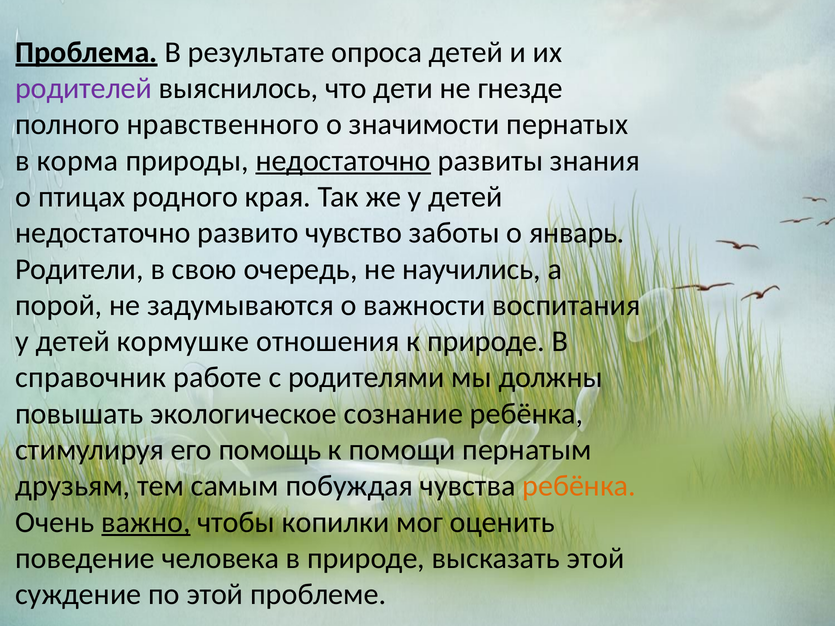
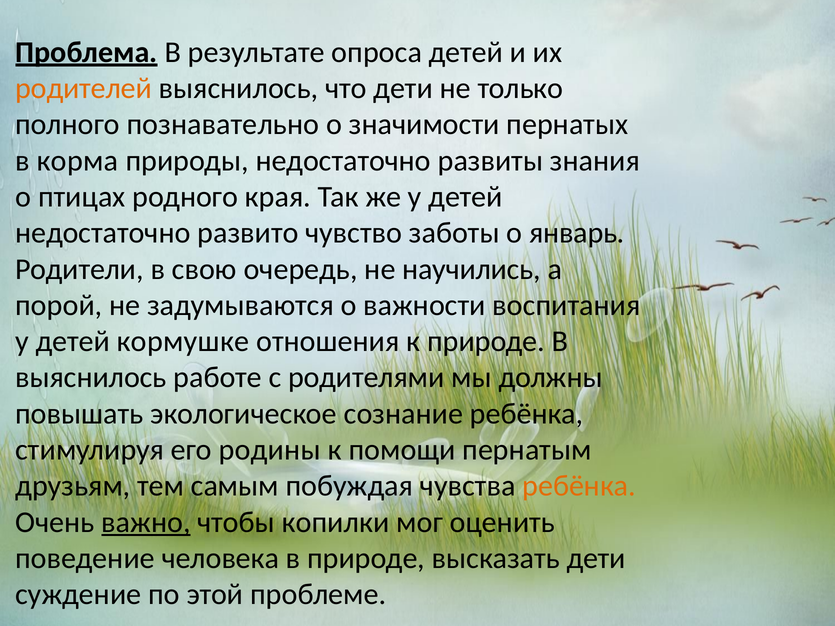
родителей colour: purple -> orange
гнезде: гнезде -> только
нравственного: нравственного -> познавательно
недостаточно at (343, 161) underline: present -> none
справочник at (91, 378): справочник -> выяснилось
помощь: помощь -> родины
высказать этой: этой -> дети
